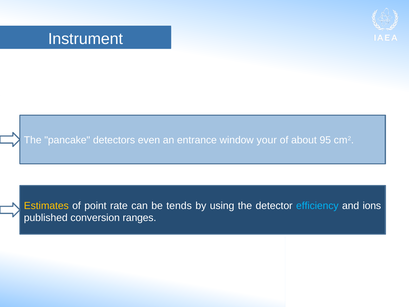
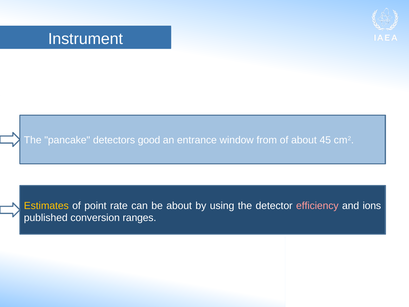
even: even -> good
your: your -> from
95: 95 -> 45
be tends: tends -> about
efficiency colour: light blue -> pink
